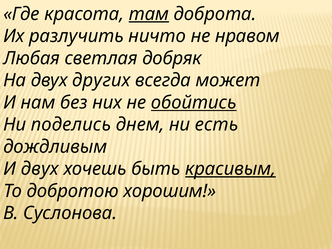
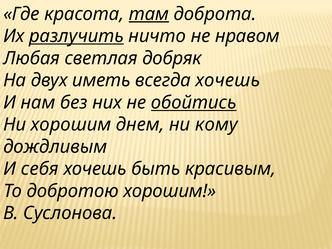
разлучить underline: none -> present
других: других -> иметь
всегда может: может -> хочешь
Ни поделись: поделись -> хорошим
есть: есть -> кому
И двух: двух -> себя
красивым underline: present -> none
